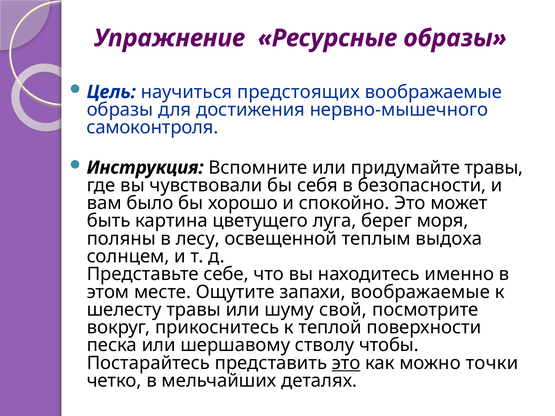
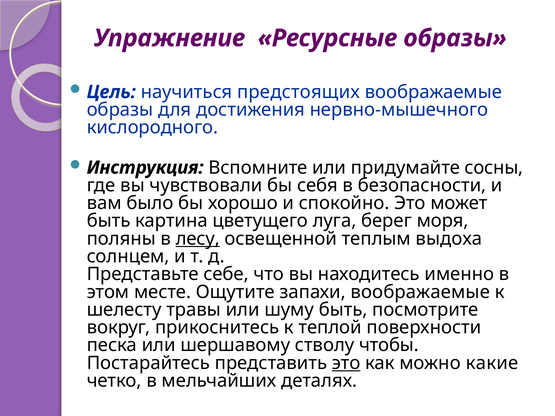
самоконтроля: самоконтроля -> кислородного
придумайте травы: травы -> сосны
лесу underline: none -> present
шуму свой: свой -> быть
точки: точки -> какие
